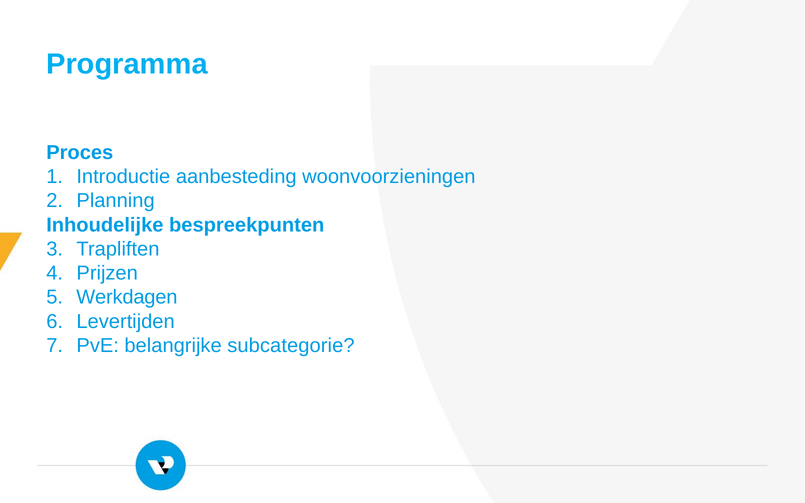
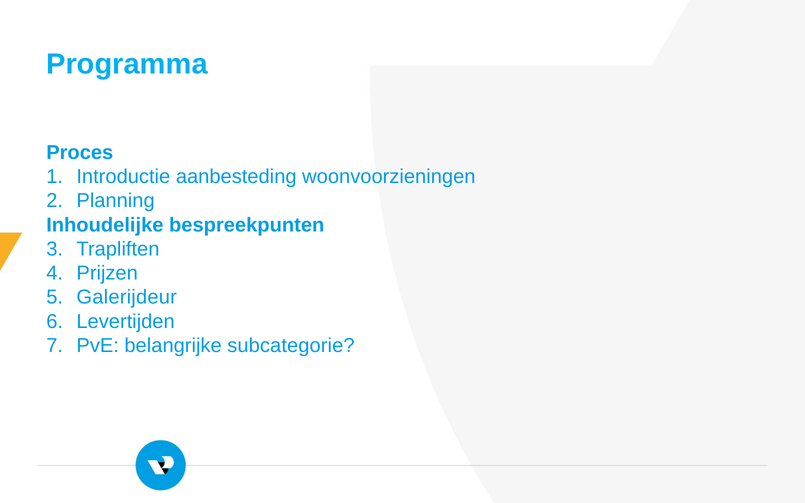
Werkdagen: Werkdagen -> Galerijdeur
